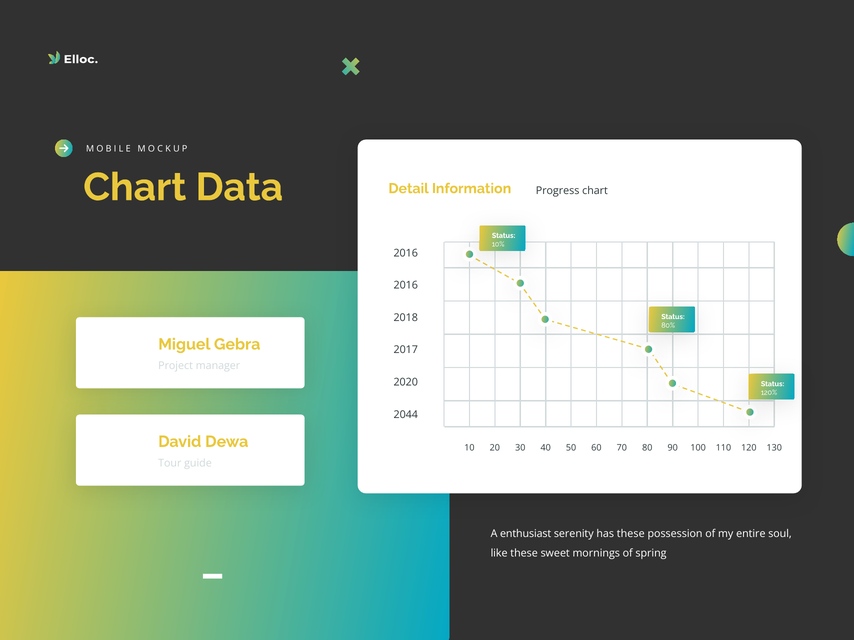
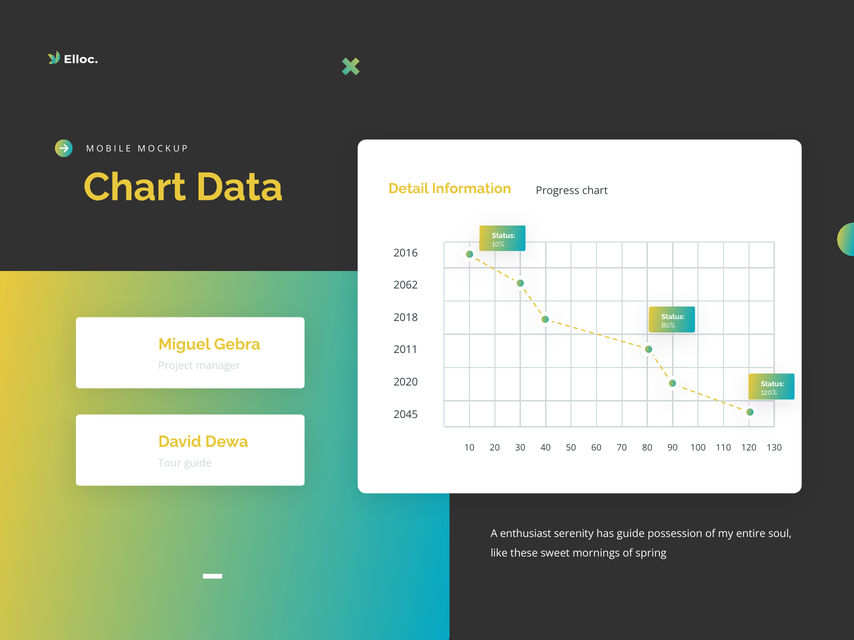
2016 at (406, 286): 2016 -> 2062
2017: 2017 -> 2011
2044: 2044 -> 2045
has these: these -> guide
